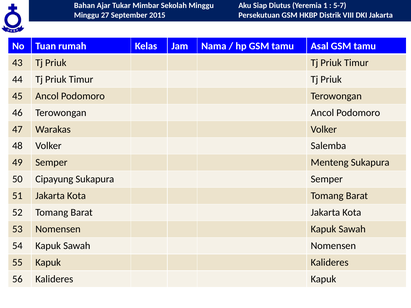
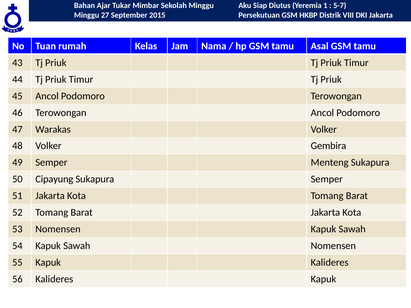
Salemba: Salemba -> Gembira
